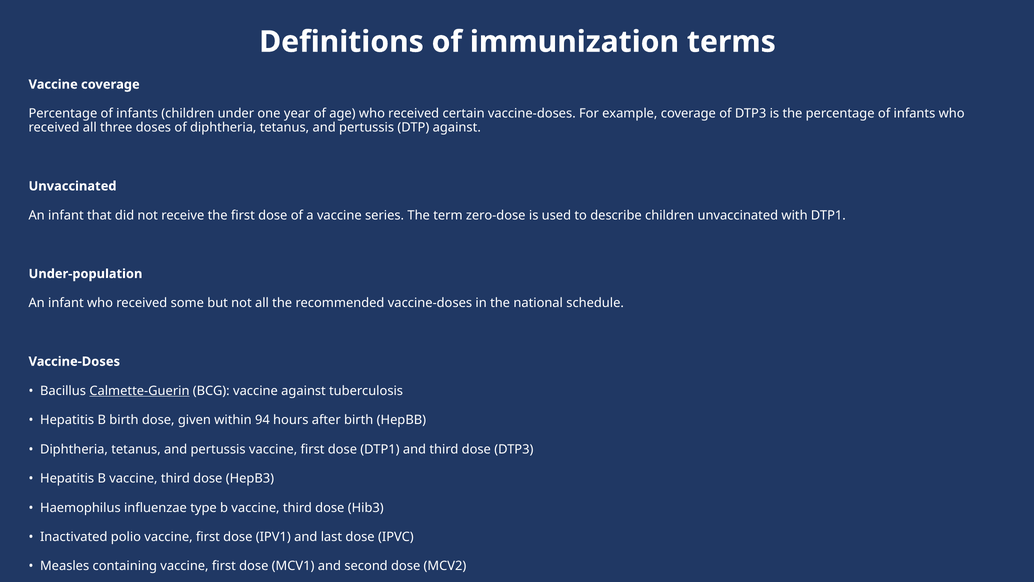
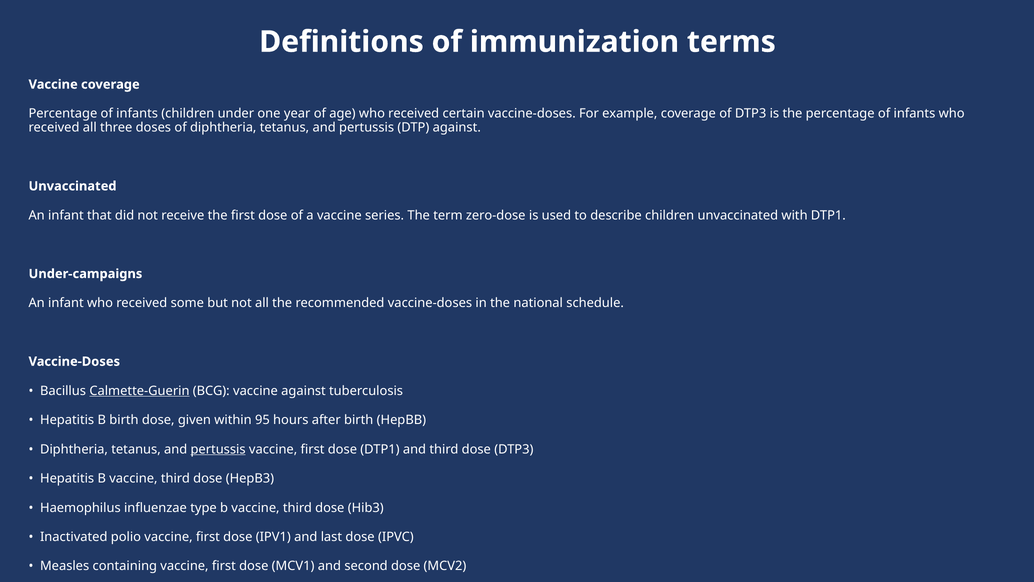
Under-population: Under-population -> Under-campaigns
94: 94 -> 95
pertussis at (218, 449) underline: none -> present
